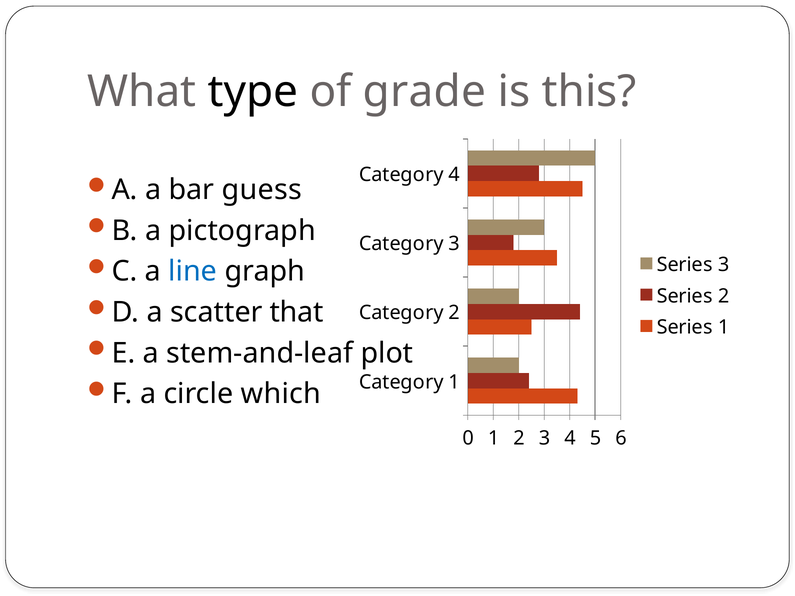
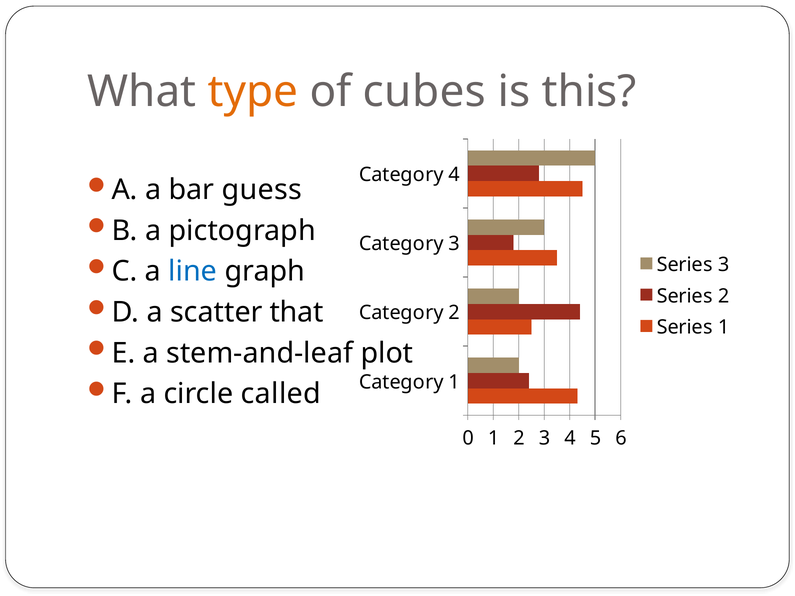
type colour: black -> orange
grade: grade -> cubes
which: which -> called
